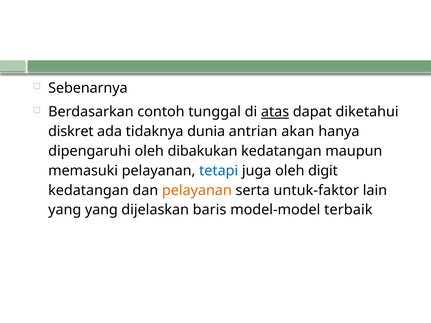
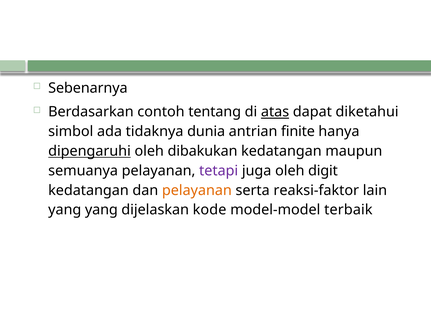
tunggal: tunggal -> tentang
diskret: diskret -> simbol
akan: akan -> finite
dipengaruhi underline: none -> present
memasuki: memasuki -> semuanya
tetapi colour: blue -> purple
untuk-faktor: untuk-faktor -> reaksi-faktor
baris: baris -> kode
